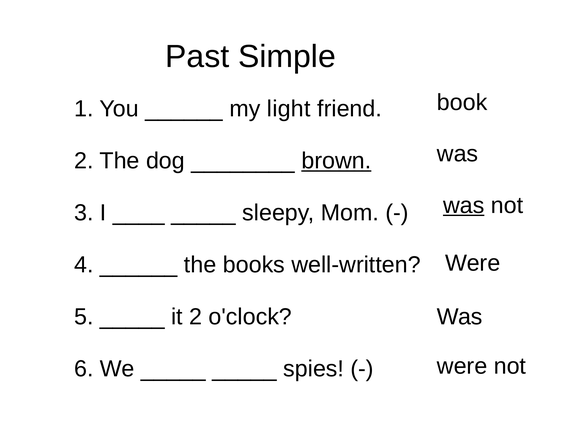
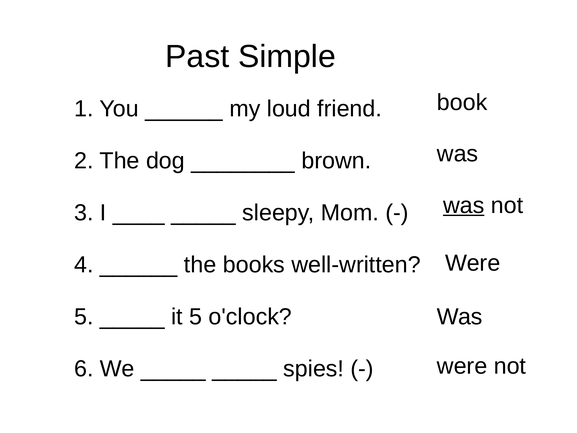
light: light -> loud
brown underline: present -> none
it 2: 2 -> 5
